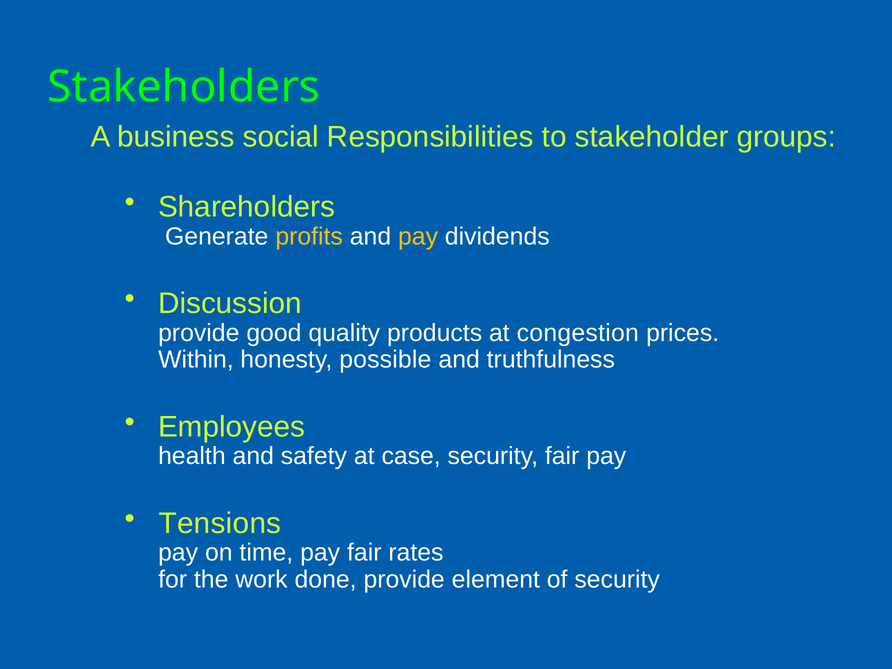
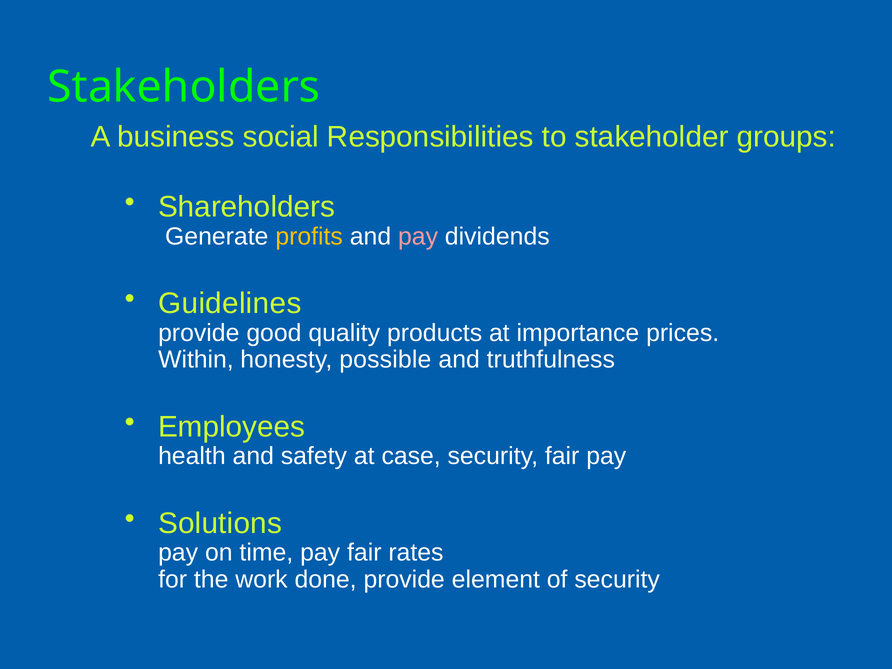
pay at (418, 236) colour: yellow -> pink
Discussion: Discussion -> Guidelines
congestion: congestion -> importance
Tensions: Tensions -> Solutions
